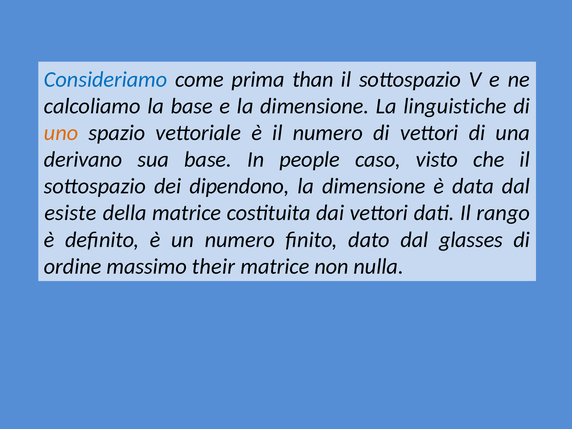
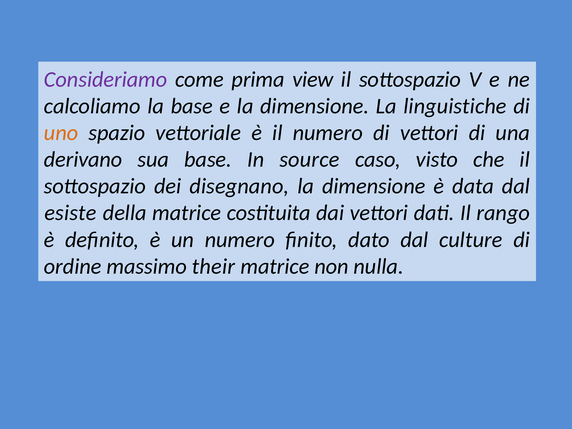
Consideriamo colour: blue -> purple
than: than -> view
people: people -> source
dipendono: dipendono -> disegnano
glasses: glasses -> culture
